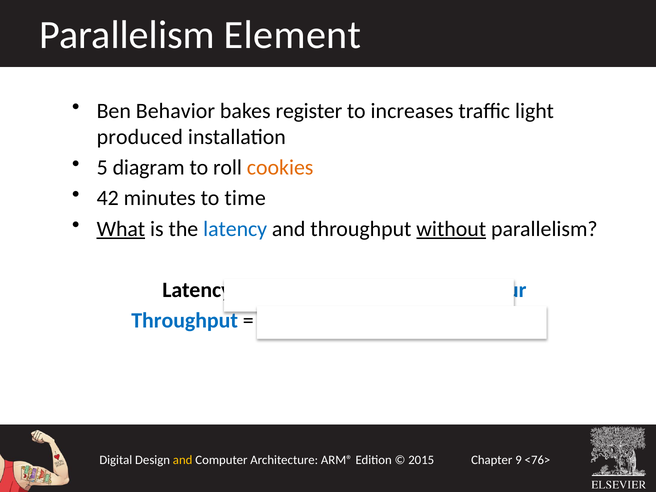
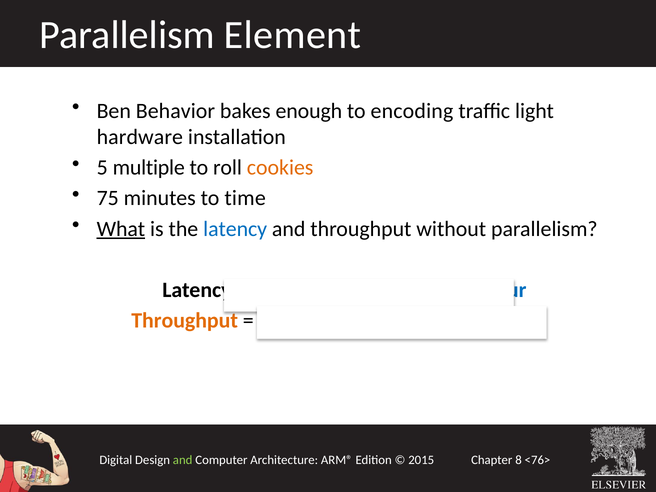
register: register -> enough
increases: increases -> encoding
produced: produced -> hardware
diagram: diagram -> multiple
42: 42 -> 75
without underline: present -> none
Throughput at (185, 321) colour: blue -> orange
and at (183, 460) colour: yellow -> light green
9: 9 -> 8
